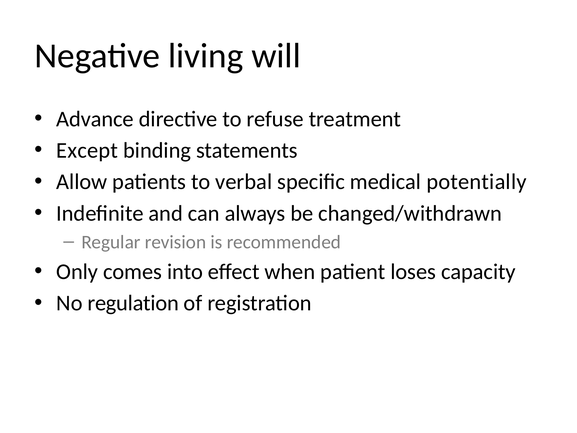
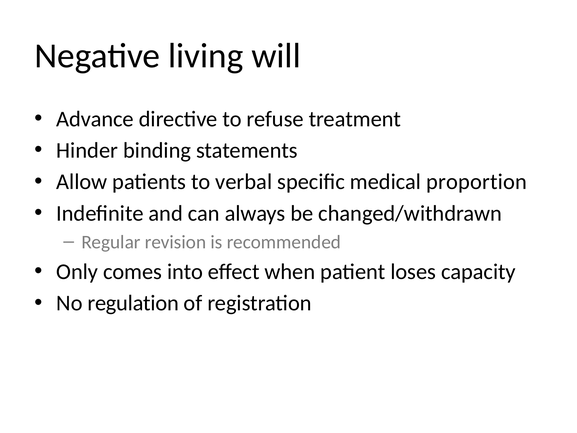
Except: Except -> Hinder
potentially: potentially -> proportion
